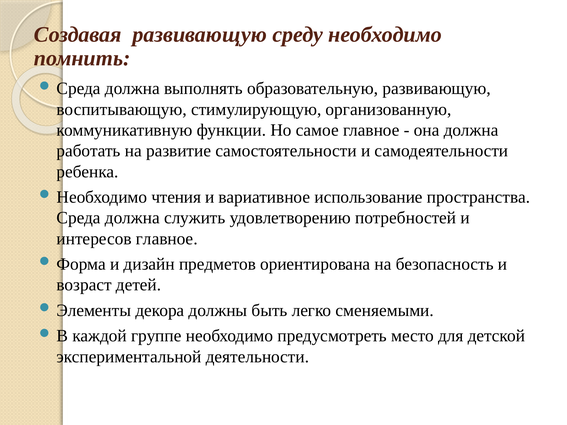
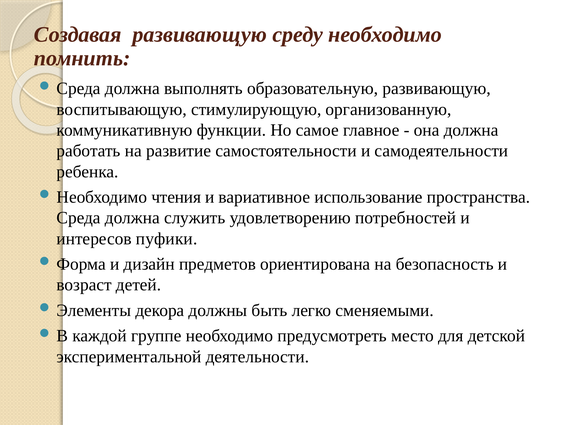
интересов главное: главное -> пуфики
